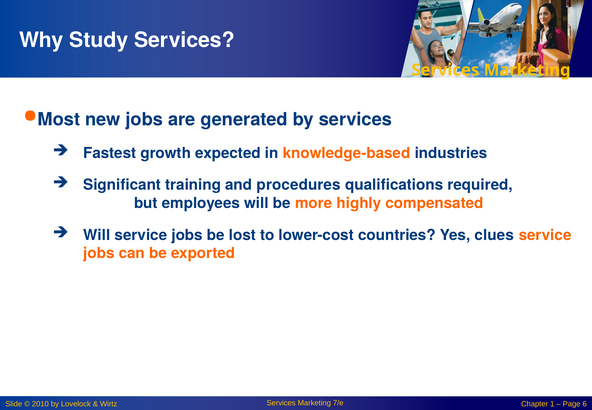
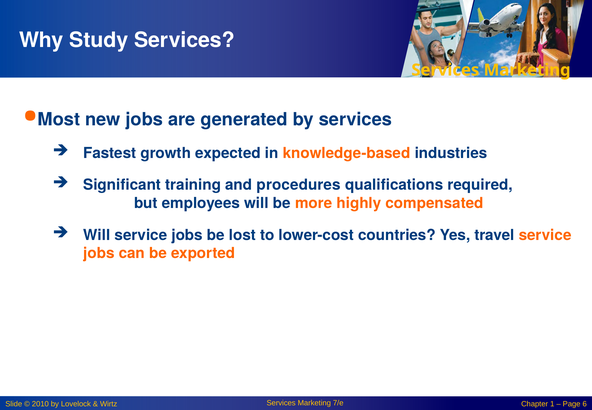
clues: clues -> travel
